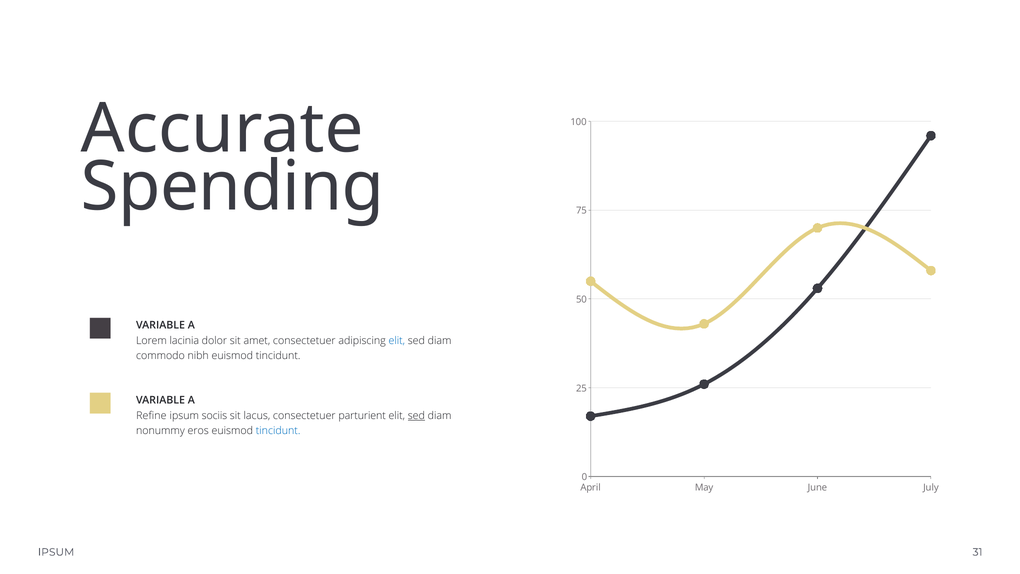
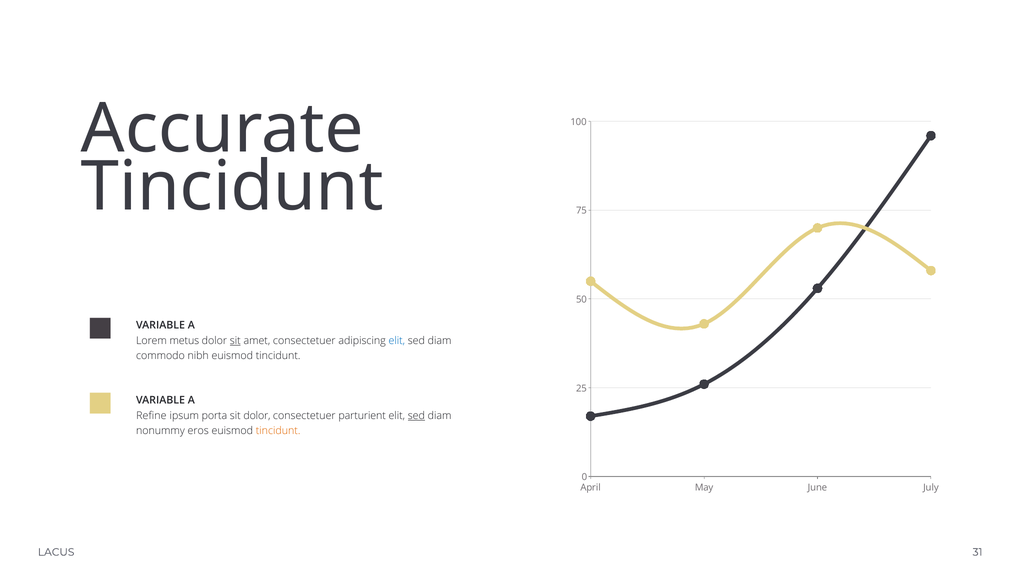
Spending at (233, 187): Spending -> Tincidunt
lacinia: lacinia -> metus
sit at (235, 341) underline: none -> present
sociis: sociis -> porta
sit lacus: lacus -> dolor
tincidunt at (278, 431) colour: blue -> orange
IPSUM at (56, 552): IPSUM -> LACUS
